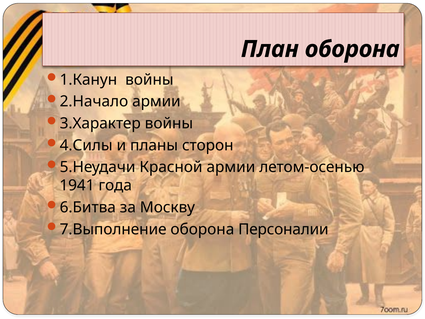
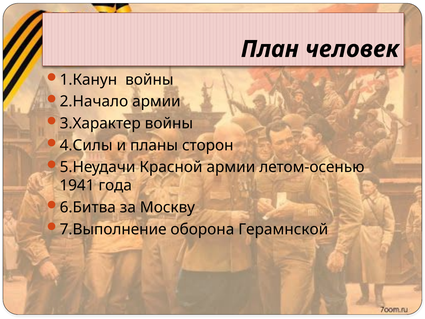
План оборона: оборона -> человек
Персоналии: Персоналии -> Герамнской
